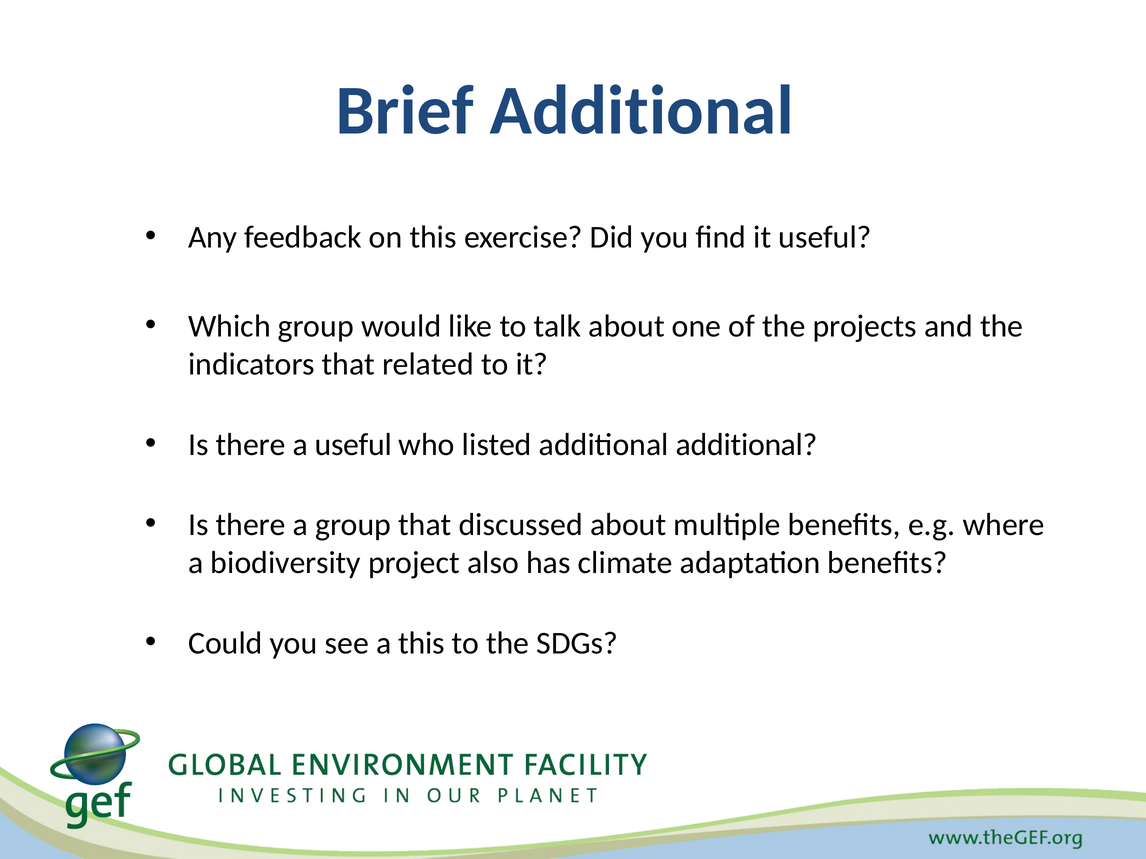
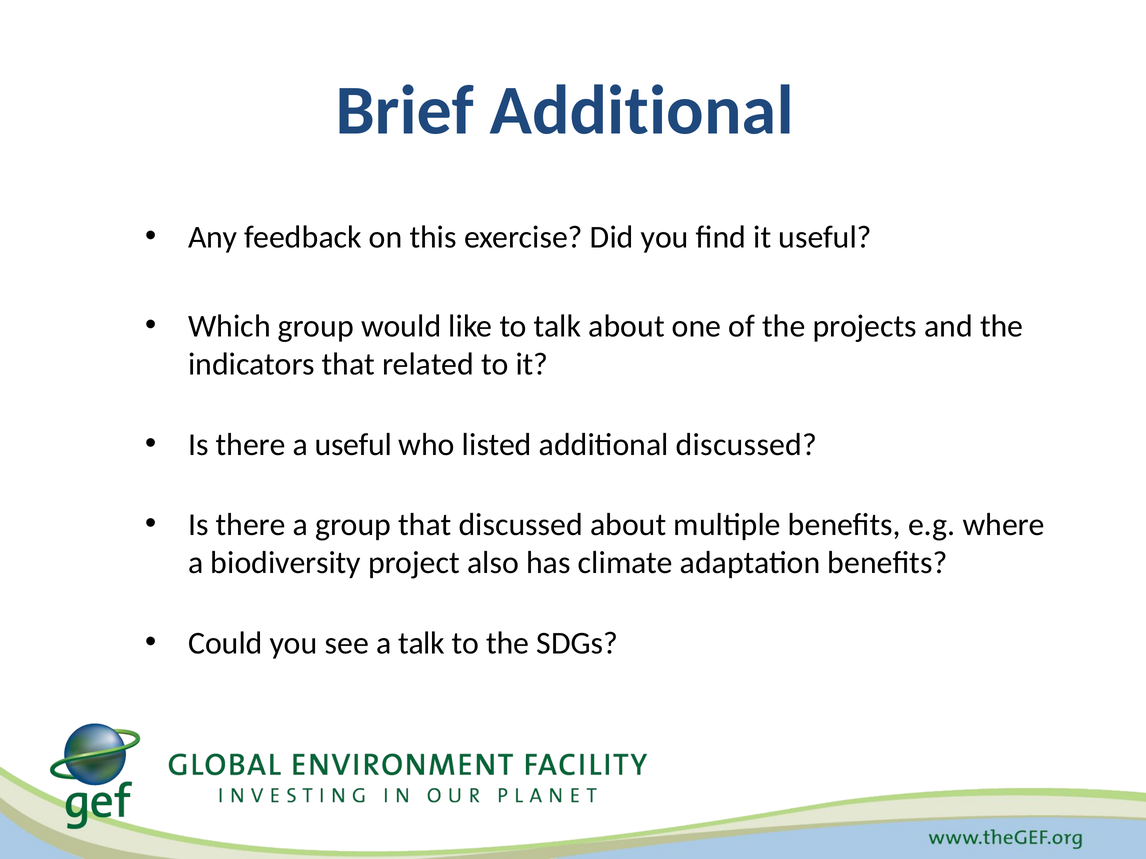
additional additional: additional -> discussed
a this: this -> talk
